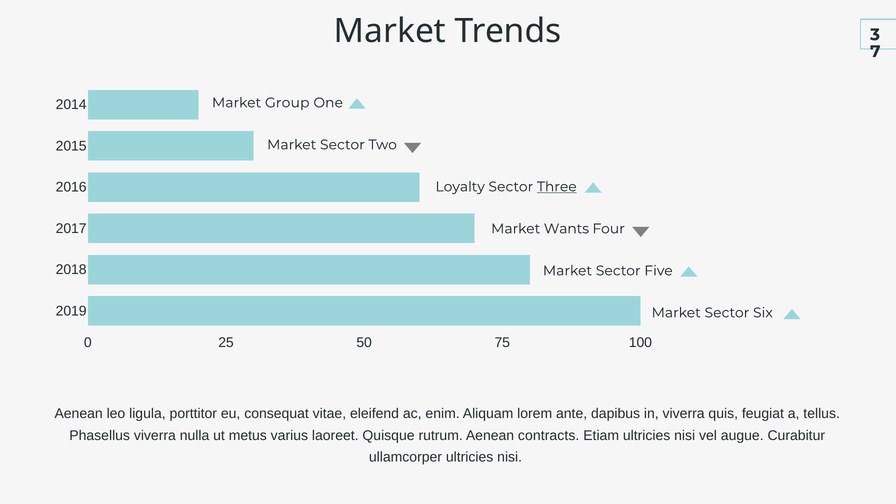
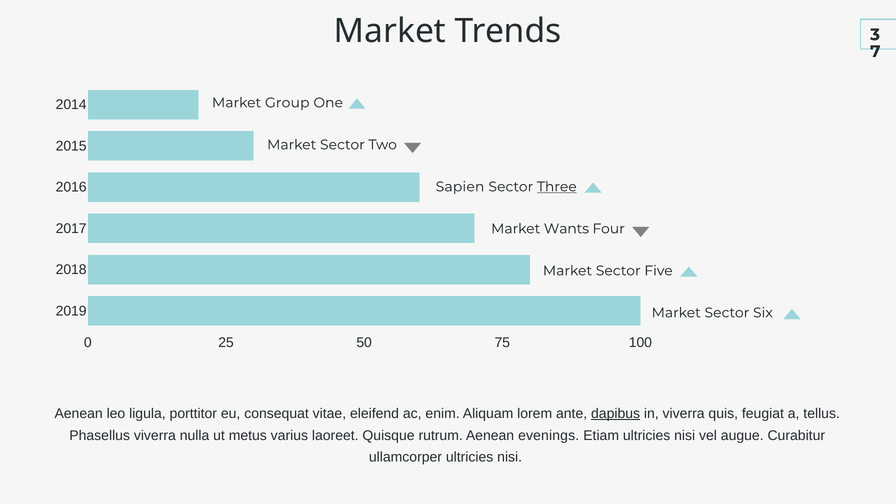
Loyalty: Loyalty -> Sapien
dapibus underline: none -> present
contracts: contracts -> evenings
